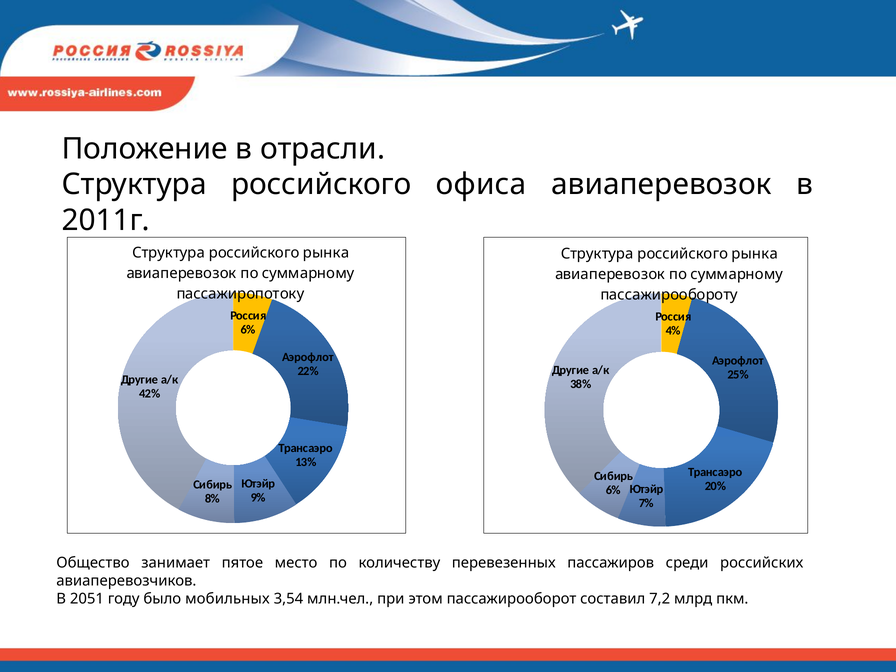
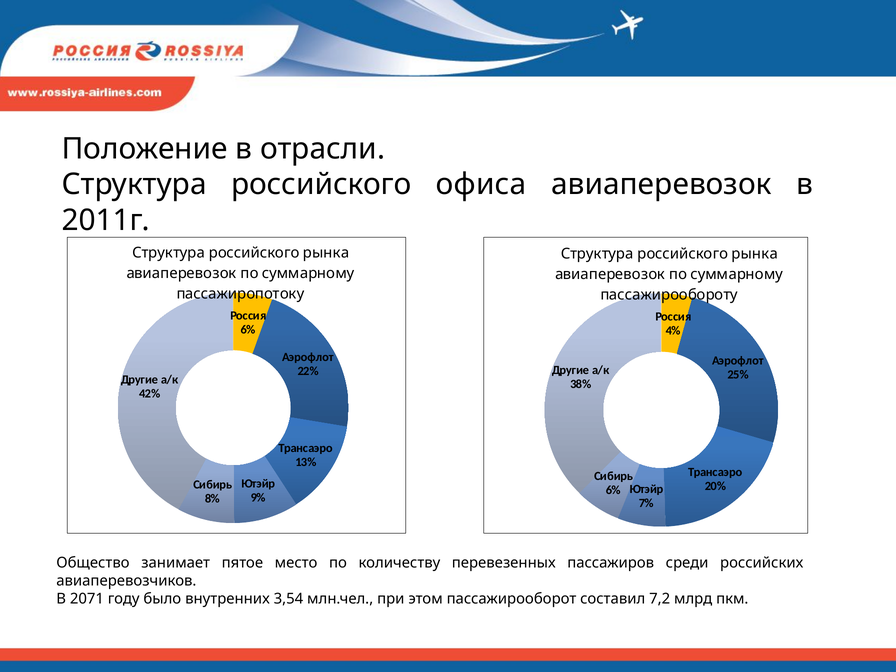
2051: 2051 -> 2071
мобильных: мобильных -> внутренних
